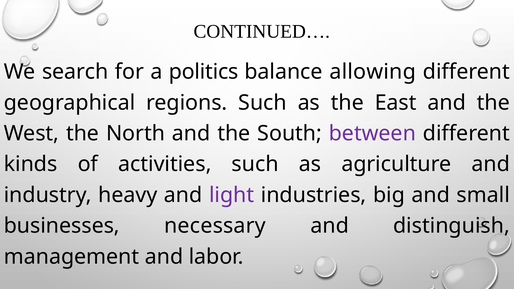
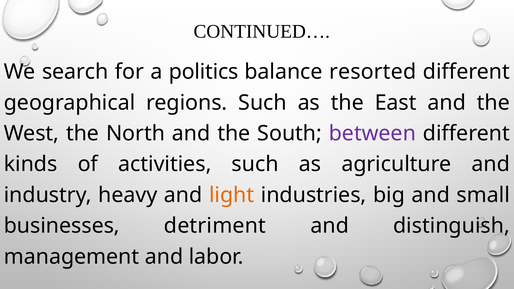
allowing: allowing -> resorted
light colour: purple -> orange
necessary: necessary -> detriment
